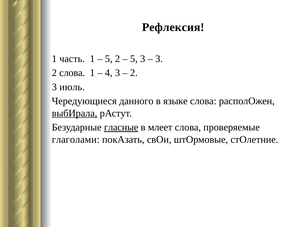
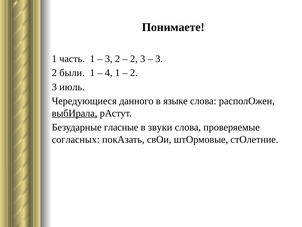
Рефлексия: Рефлексия -> Понимаете
5 at (109, 59): 5 -> 3
5 at (134, 59): 5 -> 2
2 слова: слова -> были
4 3: 3 -> 1
гласные underline: present -> none
млеет: млеет -> звуки
глаголами: глаголами -> согласных
